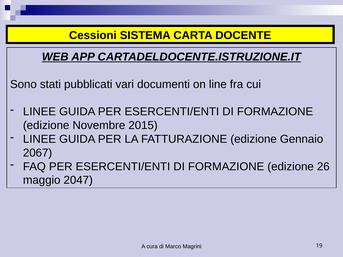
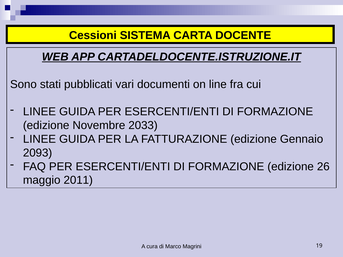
2015: 2015 -> 2033
2067: 2067 -> 2093
2047: 2047 -> 2011
